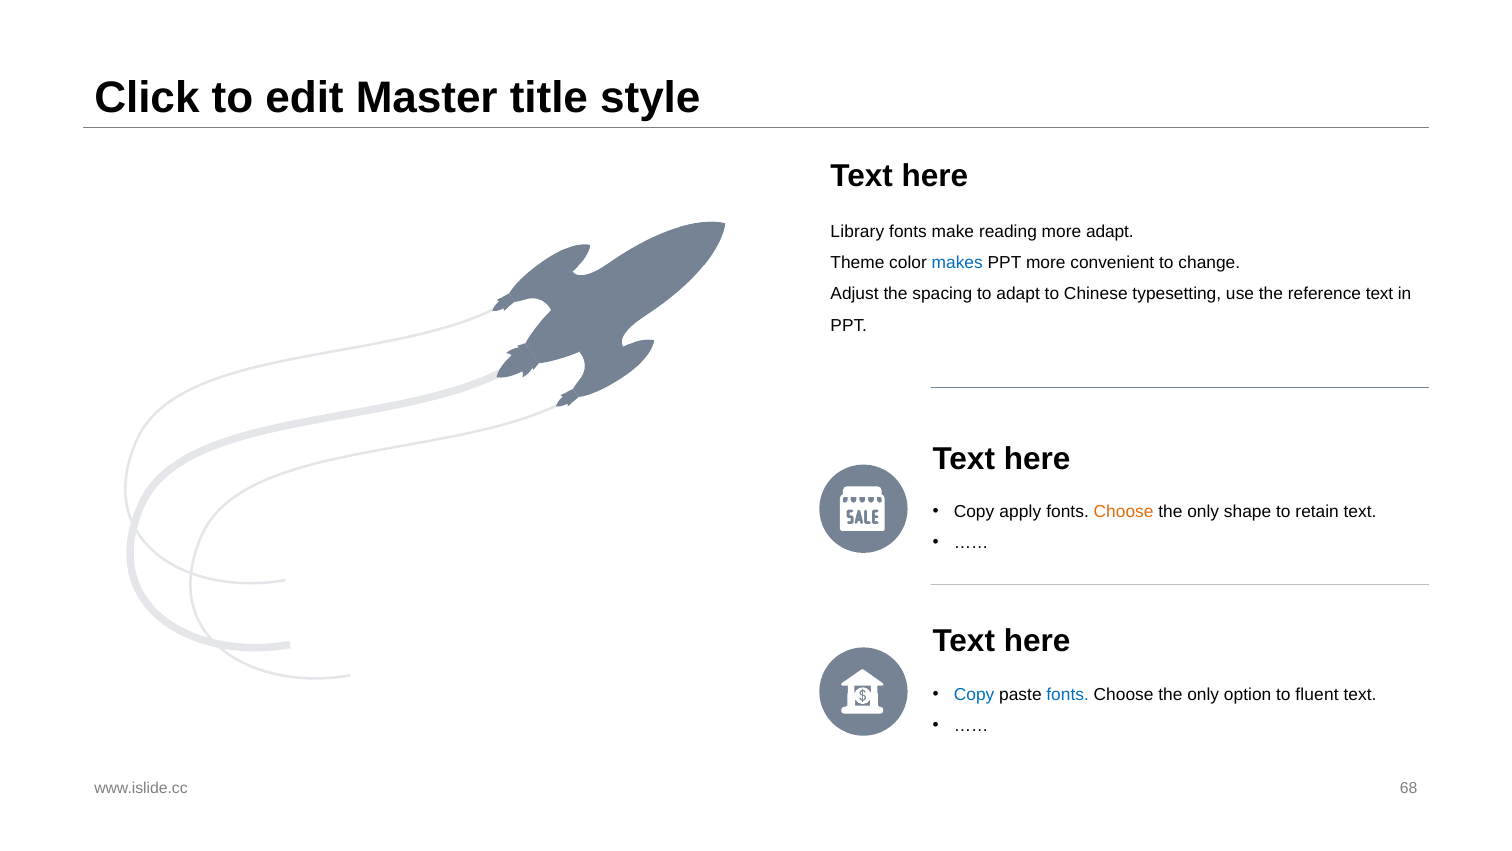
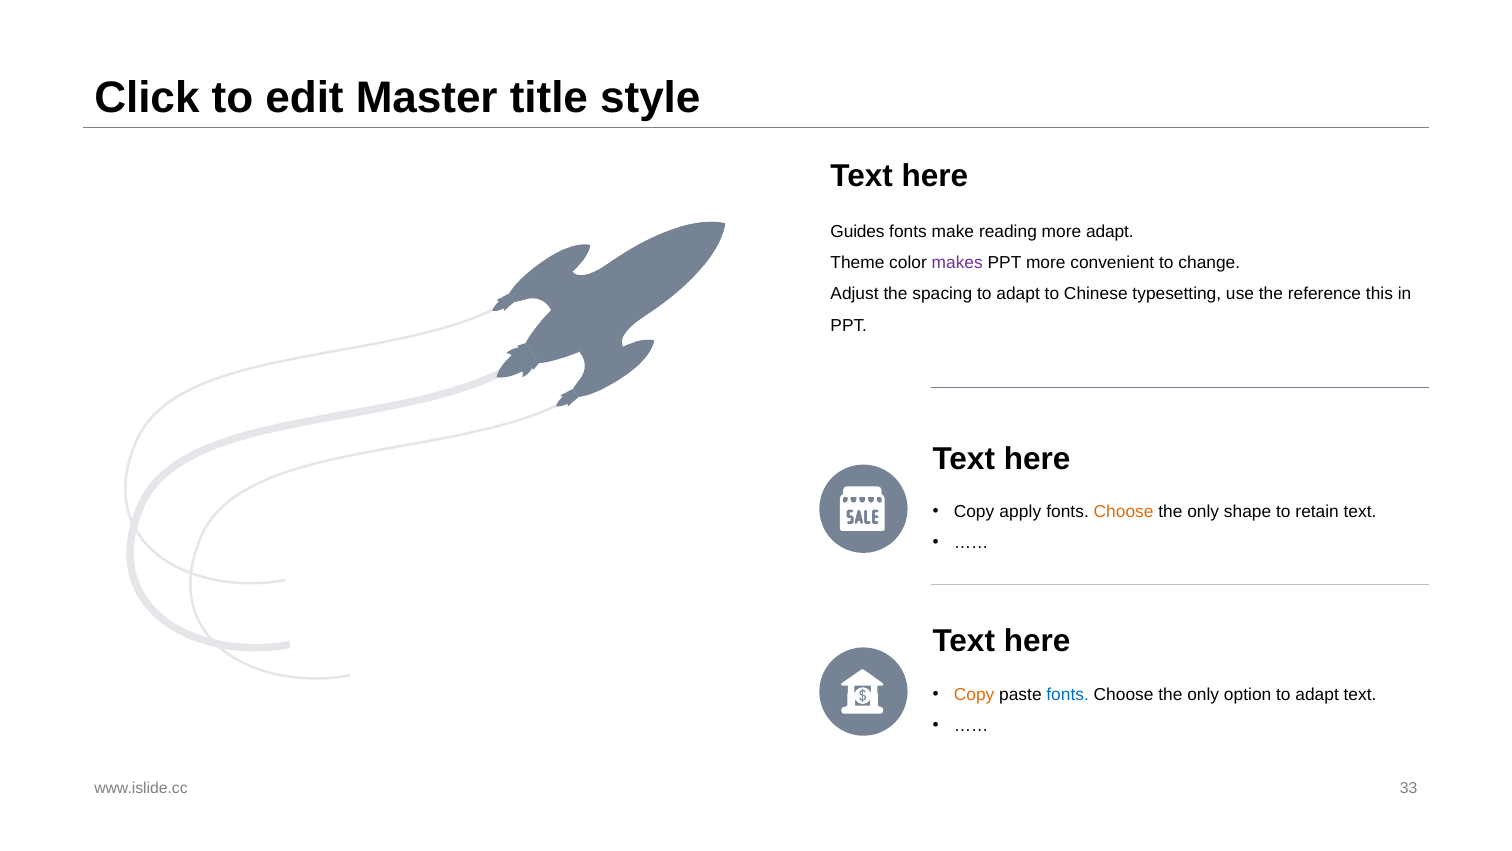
Library: Library -> Guides
makes colour: blue -> purple
reference text: text -> this
Copy at (974, 694) colour: blue -> orange
option to fluent: fluent -> adapt
68: 68 -> 33
